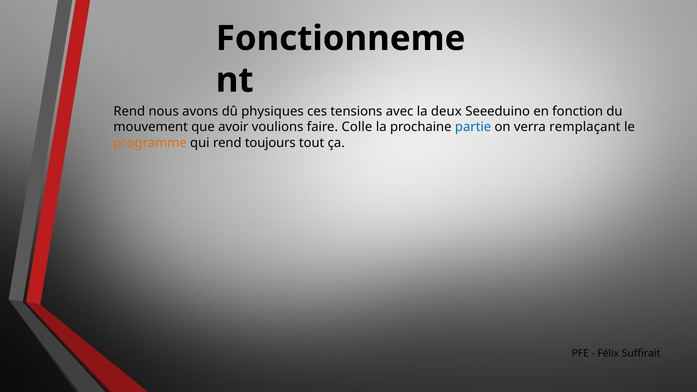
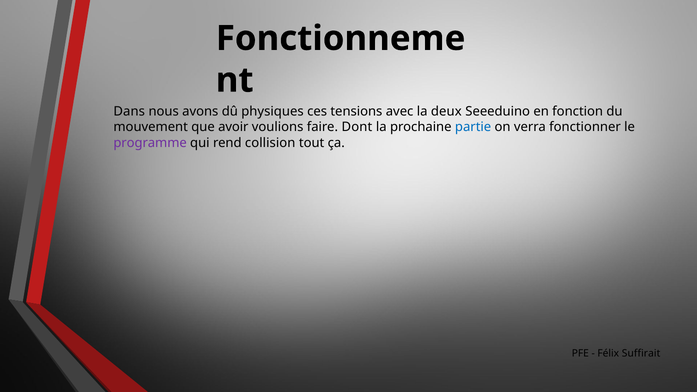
Rend at (129, 111): Rend -> Dans
Colle: Colle -> Dont
remplaçant: remplaçant -> fonctionner
programme colour: orange -> purple
toujours: toujours -> collision
